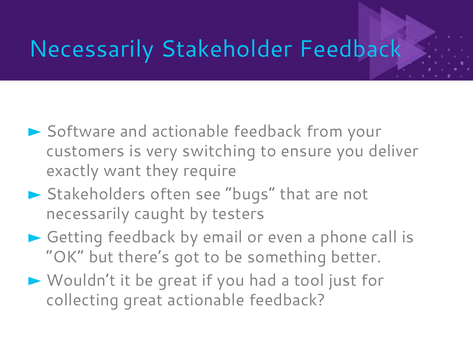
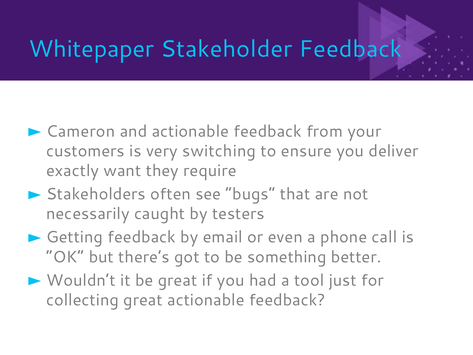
Necessarily at (91, 49): Necessarily -> Whitepaper
Software: Software -> Cameron
